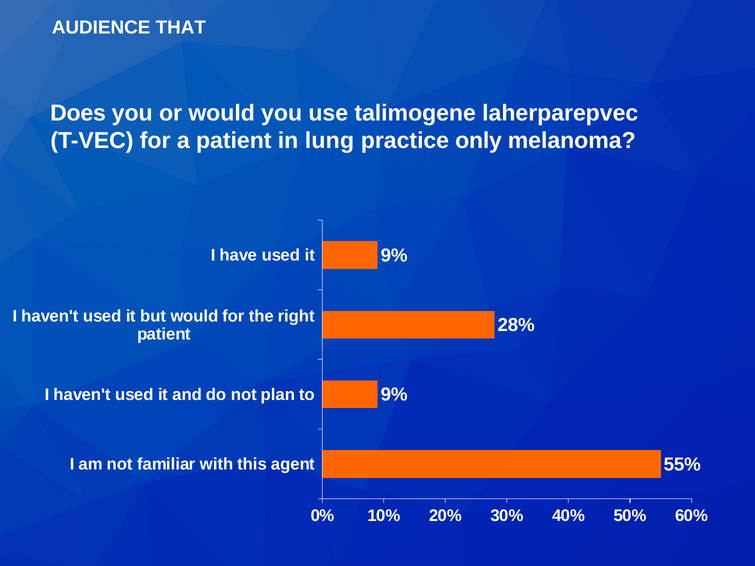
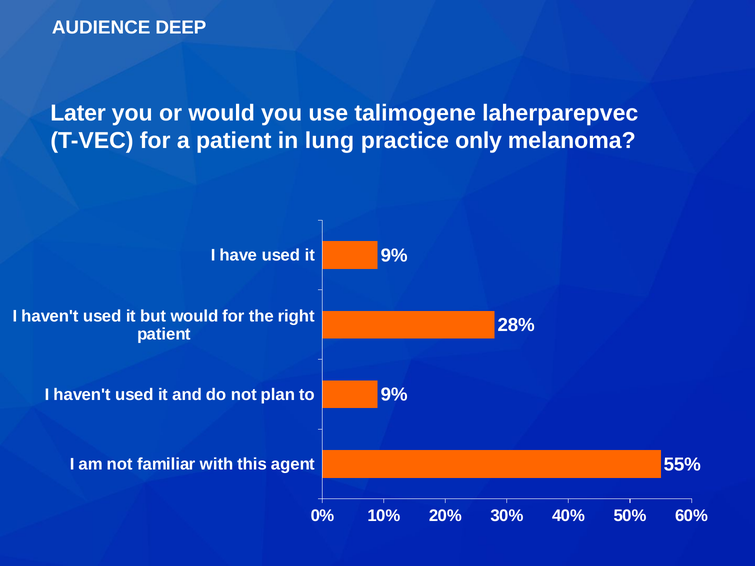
THAT: THAT -> DEEP
Does: Does -> Later
